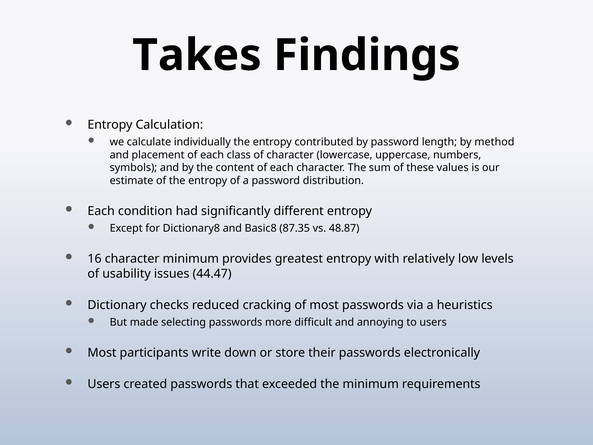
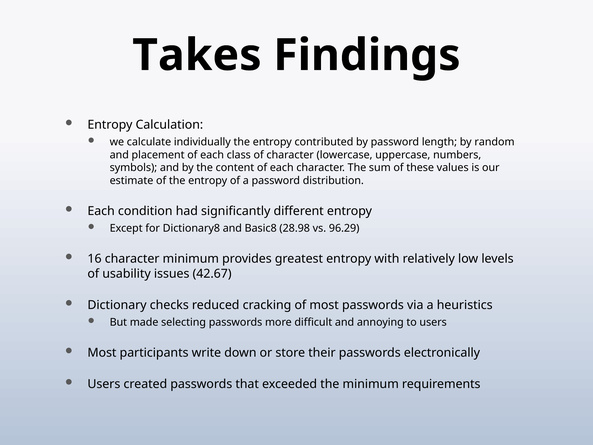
method: method -> random
87.35: 87.35 -> 28.98
48.87: 48.87 -> 96.29
44.47: 44.47 -> 42.67
